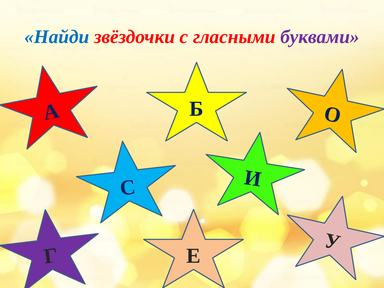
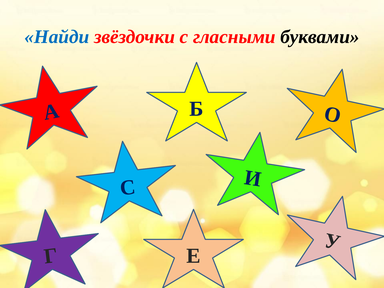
буквами colour: purple -> black
